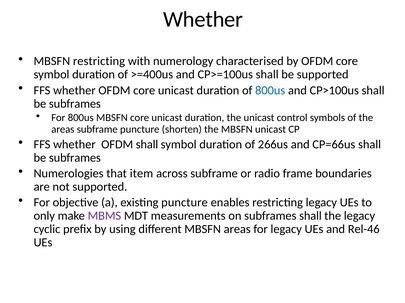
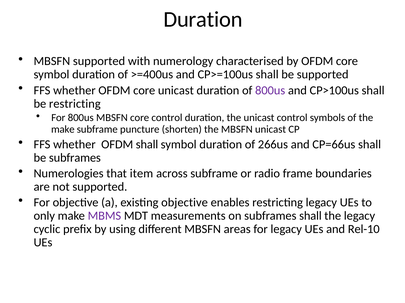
Whether at (203, 19): Whether -> Duration
MBSFN restricting: restricting -> supported
800us at (270, 91) colour: blue -> purple
subframes at (75, 104): subframes -> restricting
MBSFN core unicast: unicast -> control
areas at (63, 130): areas -> make
existing puncture: puncture -> objective
Rel-46: Rel-46 -> Rel-10
